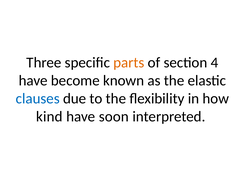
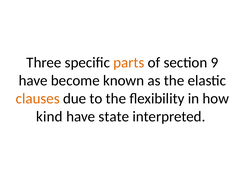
4: 4 -> 9
clauses colour: blue -> orange
soon: soon -> state
